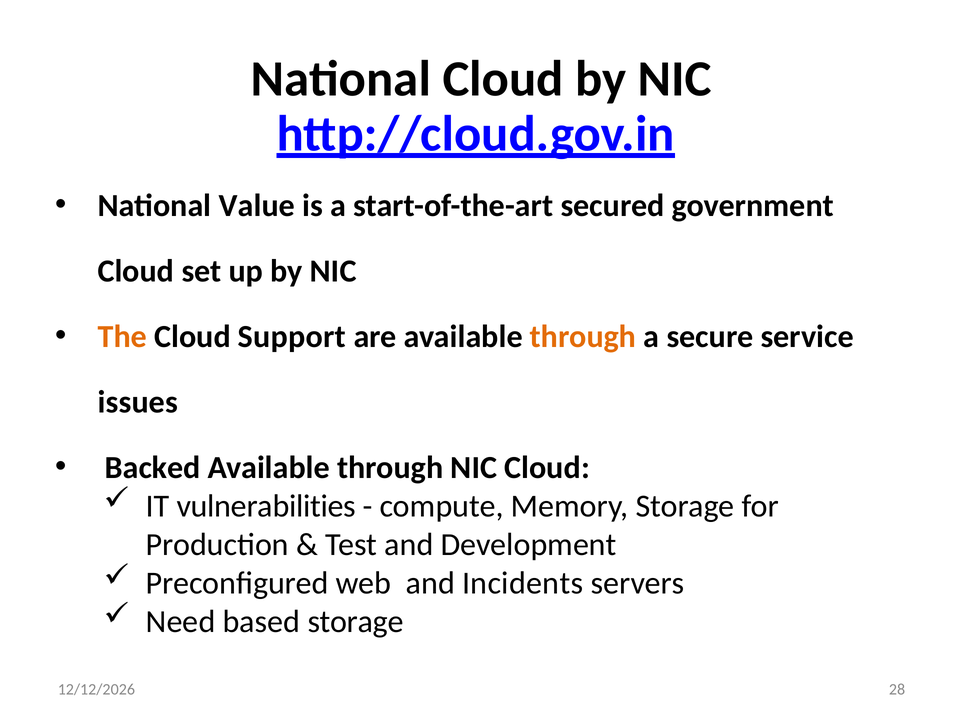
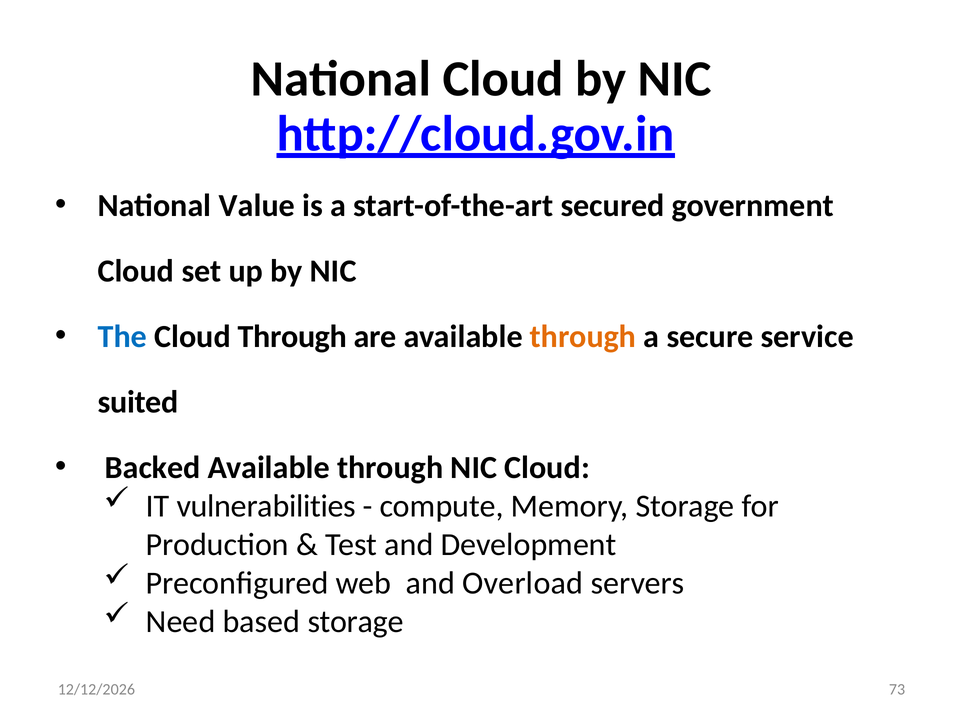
The colour: orange -> blue
Cloud Support: Support -> Through
issues: issues -> suited
Incidents: Incidents -> Overload
28: 28 -> 73
